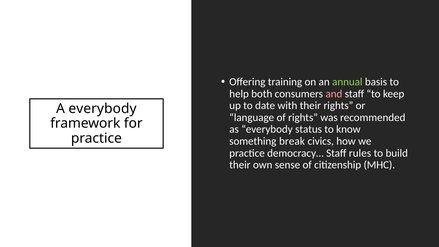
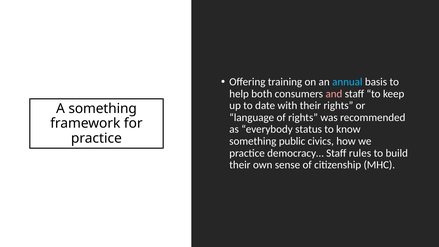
annual colour: light green -> light blue
A everybody: everybody -> something
break: break -> public
